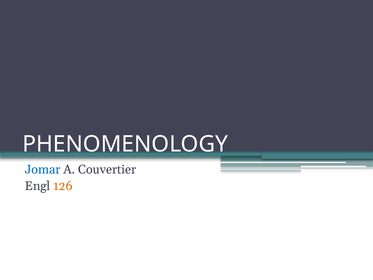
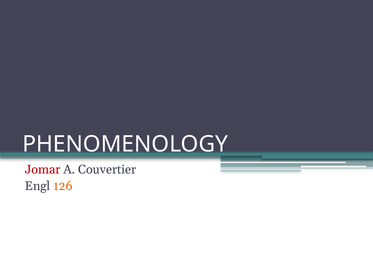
Jomar colour: blue -> red
